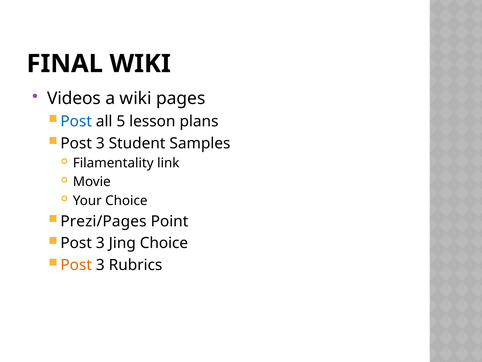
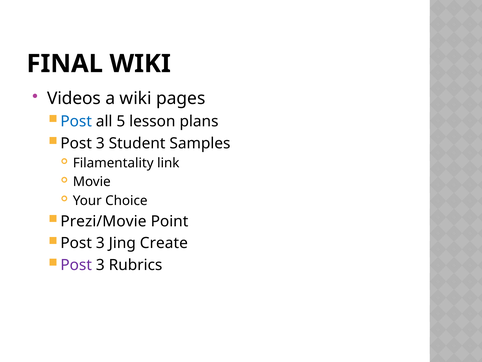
Prezi/Pages: Prezi/Pages -> Prezi/Movie
Jing Choice: Choice -> Create
Post at (76, 265) colour: orange -> purple
